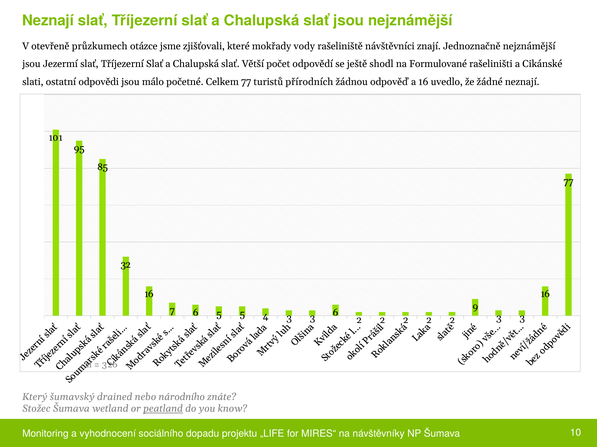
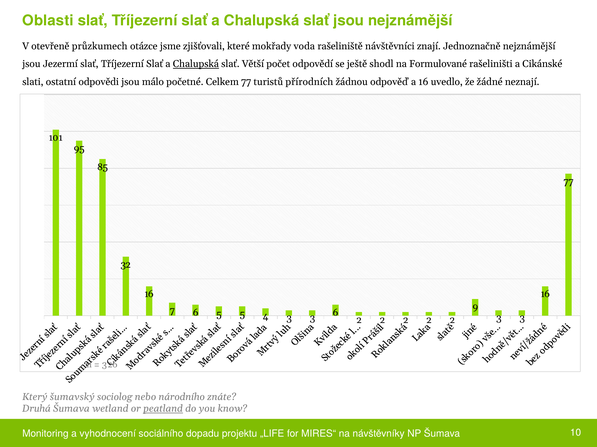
Neznají at (48, 21): Neznají -> Oblasti
vody: vody -> voda
Chalupská at (196, 64) underline: none -> present
drained: drained -> sociolog
Stožec: Stožec -> Druhá
